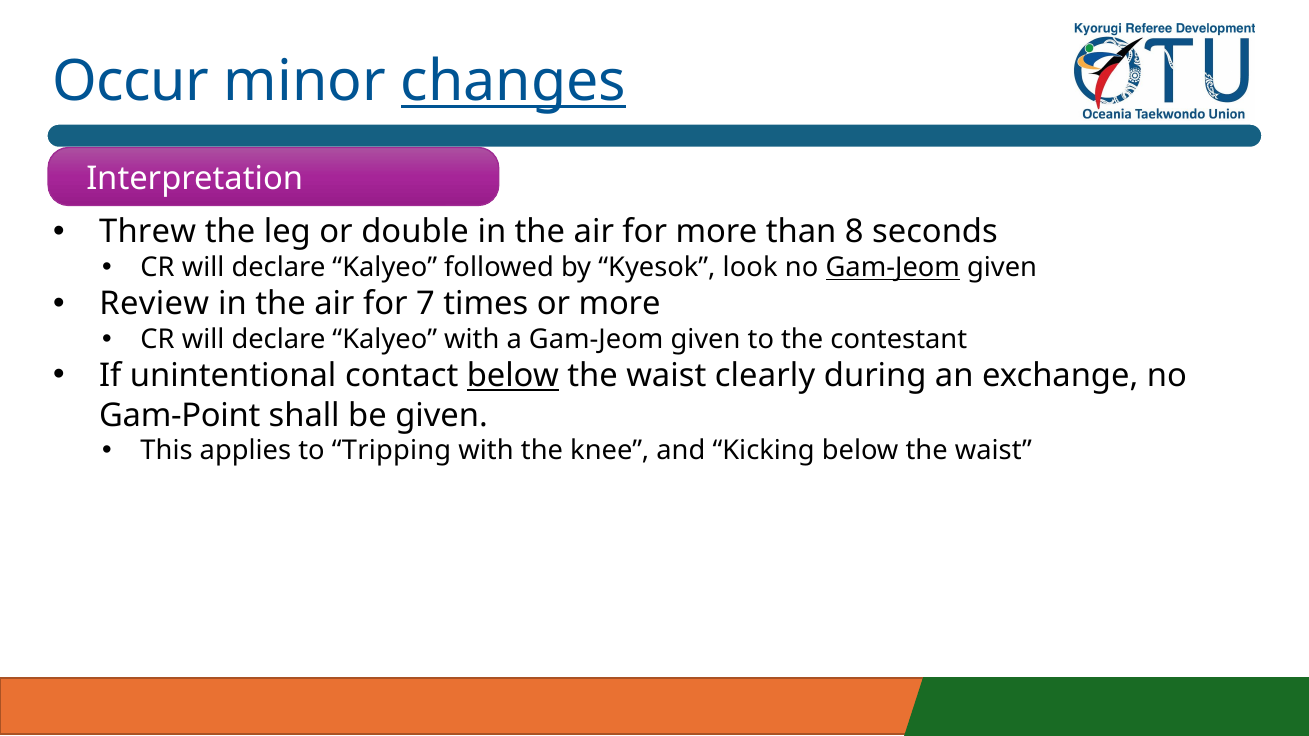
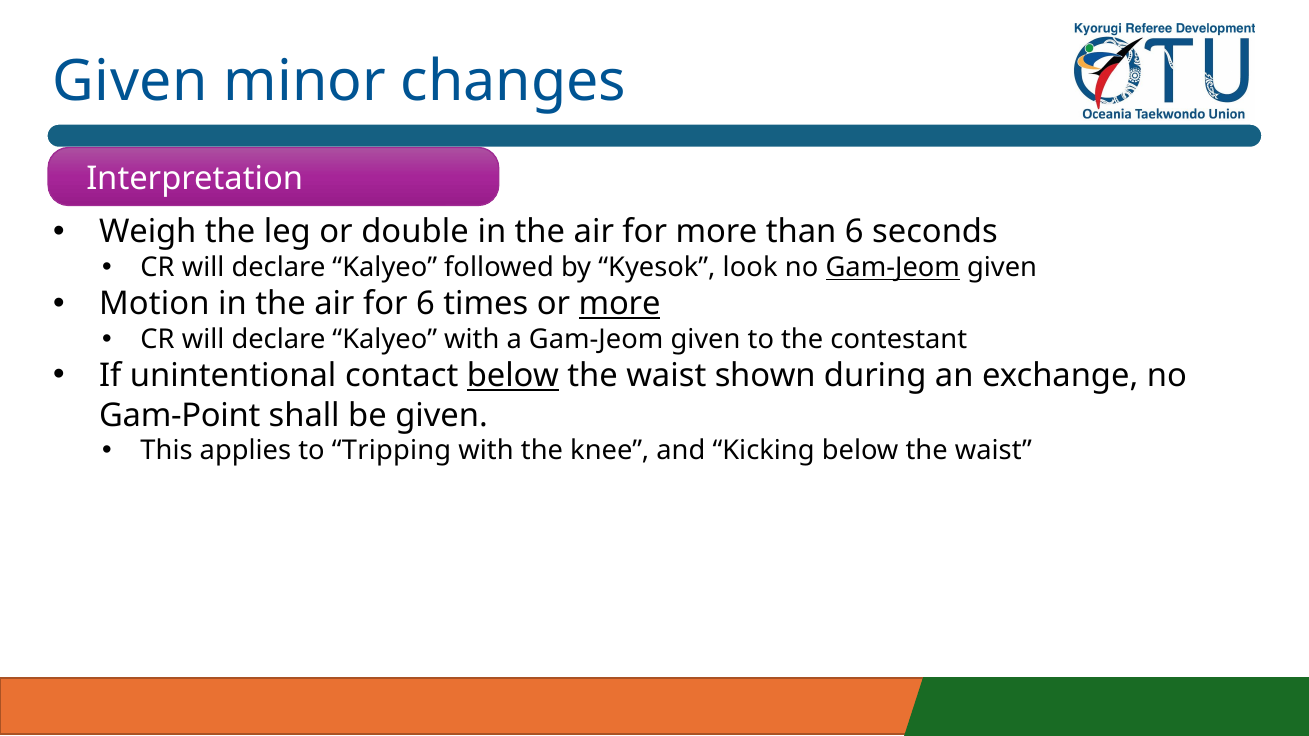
Occur at (131, 82): Occur -> Given
changes underline: present -> none
Threw: Threw -> Weigh
than 8: 8 -> 6
Review: Review -> Motion
for 7: 7 -> 6
more at (620, 304) underline: none -> present
clearly: clearly -> shown
